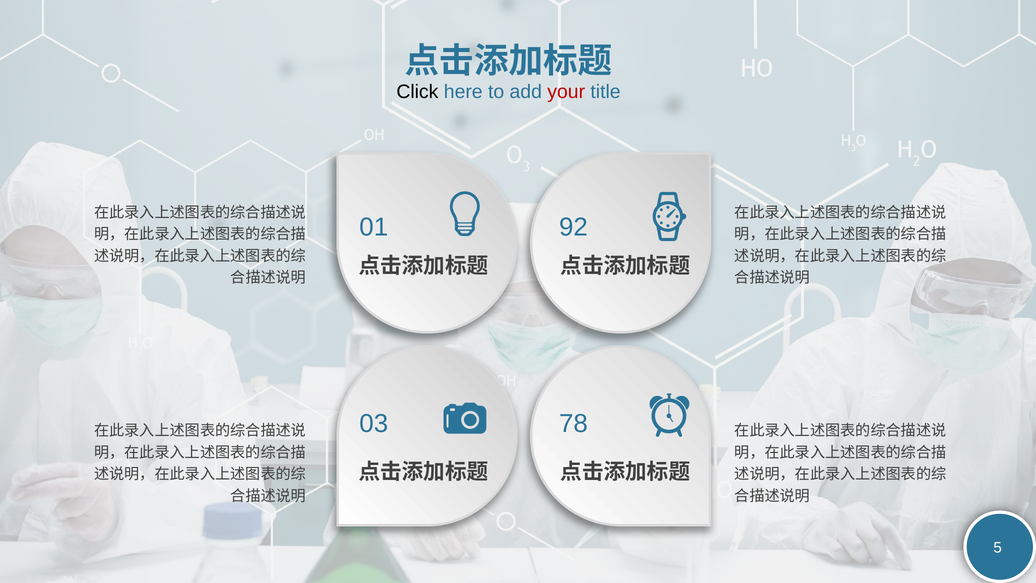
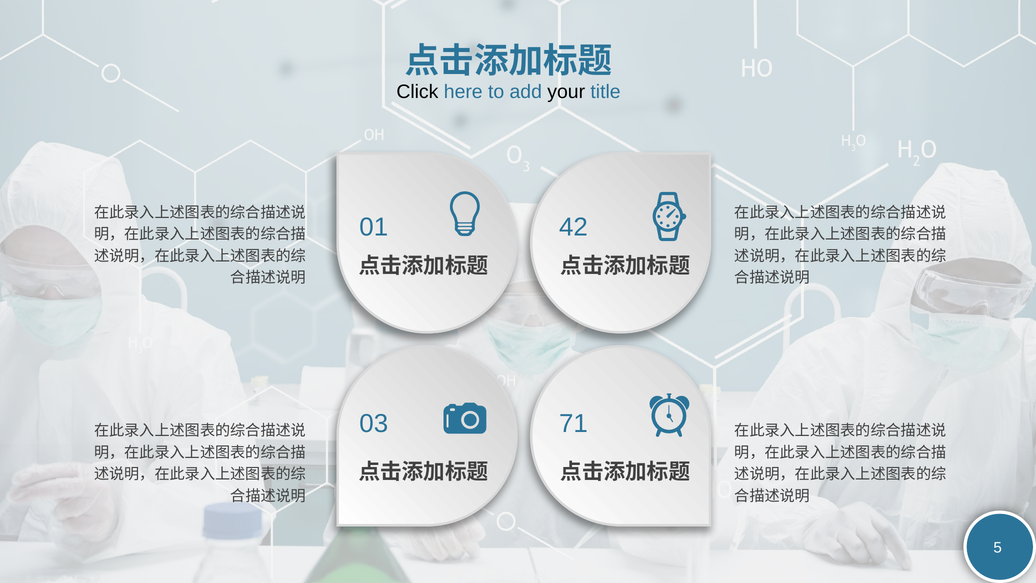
your colour: red -> black
92: 92 -> 42
78: 78 -> 71
